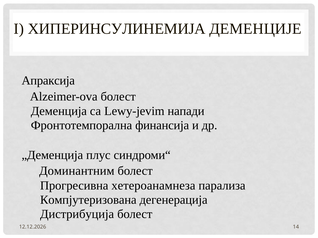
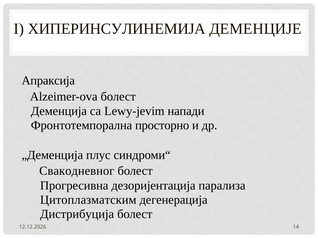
финансија: финансија -> просторно
Доминантним: Доминантним -> Свакодневног
хетероанамнеза: хетероанамнеза -> дезоријентација
Компјутеризована: Компјутеризована -> Цитоплазматским
